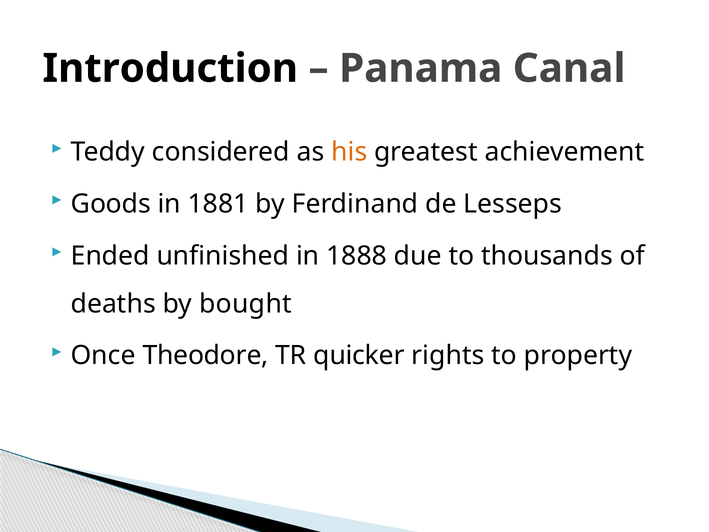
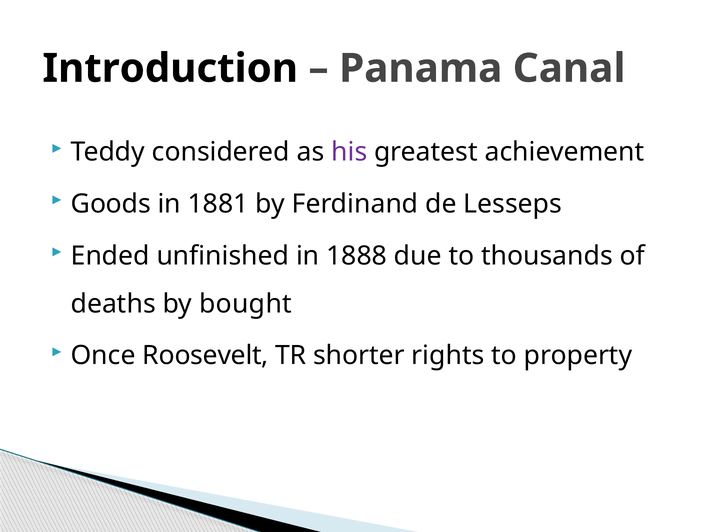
his colour: orange -> purple
Theodore: Theodore -> Roosevelt
quicker: quicker -> shorter
